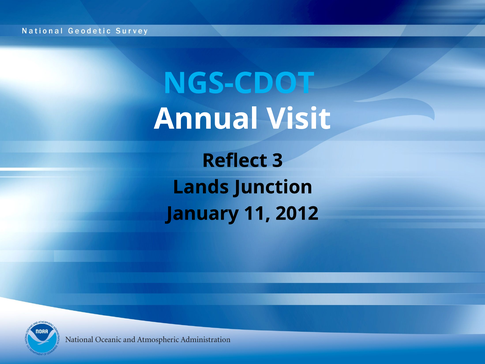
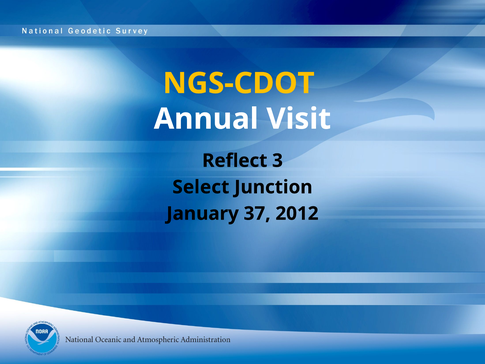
NGS-CDOT colour: light blue -> yellow
Lands: Lands -> Select
11: 11 -> 37
